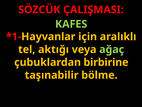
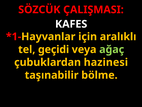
KAFES colour: light green -> white
aktığı: aktığı -> geçidi
birbirine: birbirine -> hazinesi
